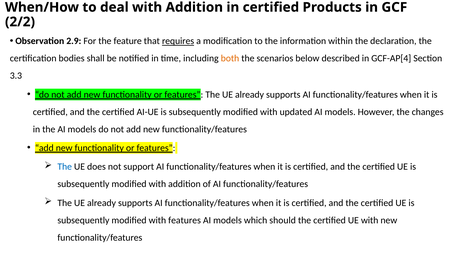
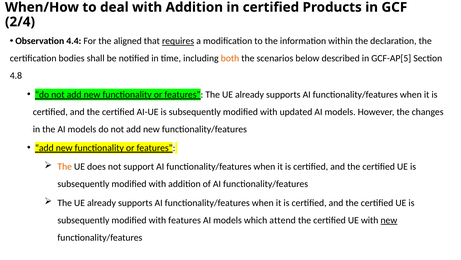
2/2: 2/2 -> 2/4
2.9: 2.9 -> 4.4
feature: feature -> aligned
GCF-AP[4: GCF-AP[4 -> GCF-AP[5
3.3: 3.3 -> 4.8
The at (65, 166) colour: blue -> orange
should: should -> attend
new at (389, 220) underline: none -> present
